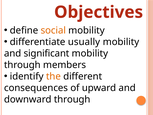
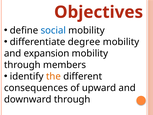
social colour: orange -> blue
usually: usually -> degree
significant: significant -> expansion
